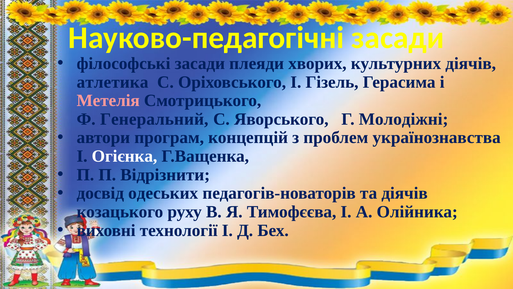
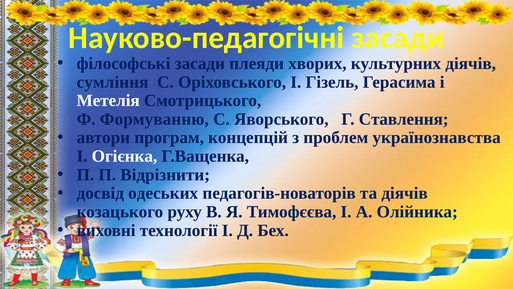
атлетика: атлетика -> сумління
Метелія colour: pink -> white
Генеральний: Генеральний -> Формуванню
Молодіжні: Молодіжні -> Ставлення
